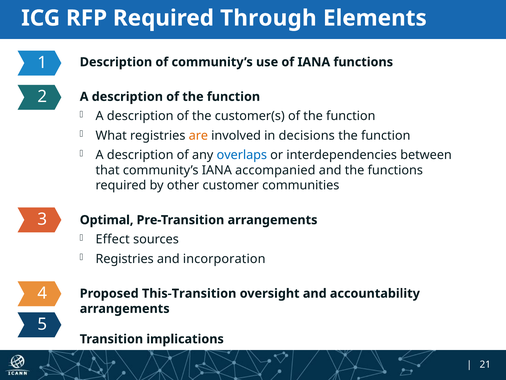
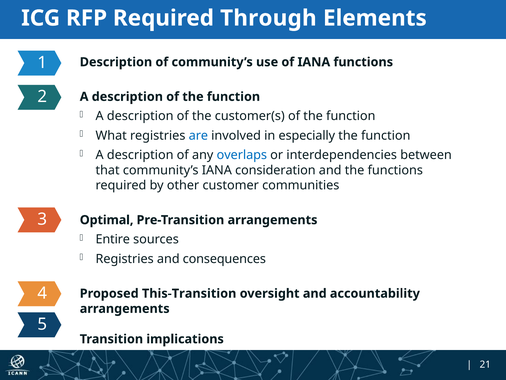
are colour: orange -> blue
decisions: decisions -> especially
accompanied: accompanied -> consideration
Effect: Effect -> Entire
incorporation: incorporation -> consequences
